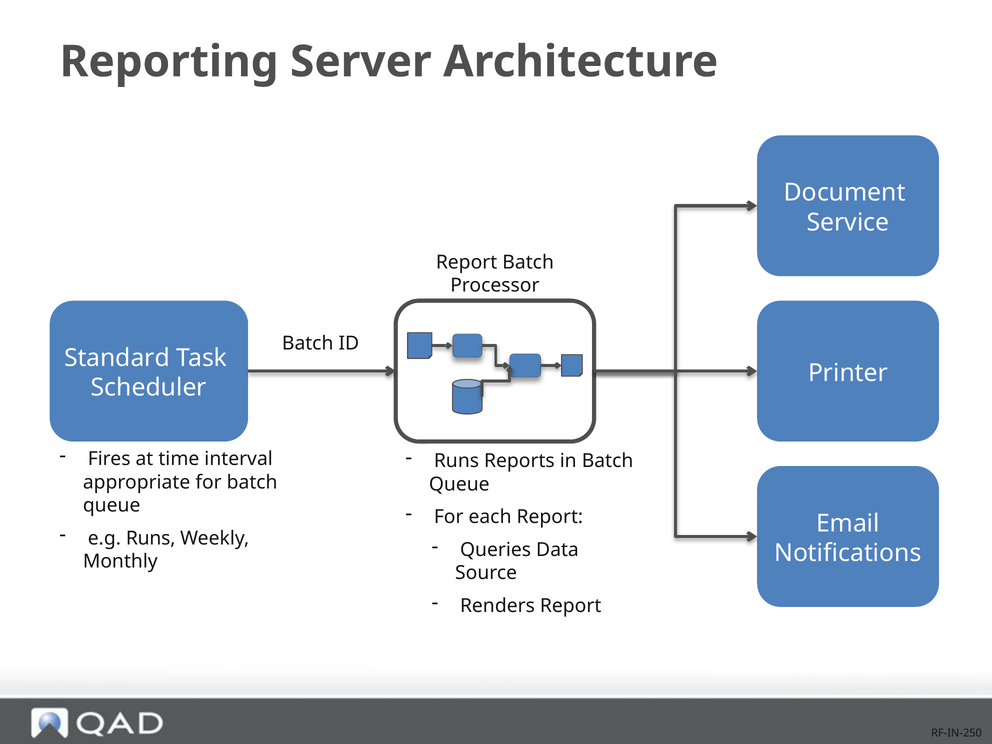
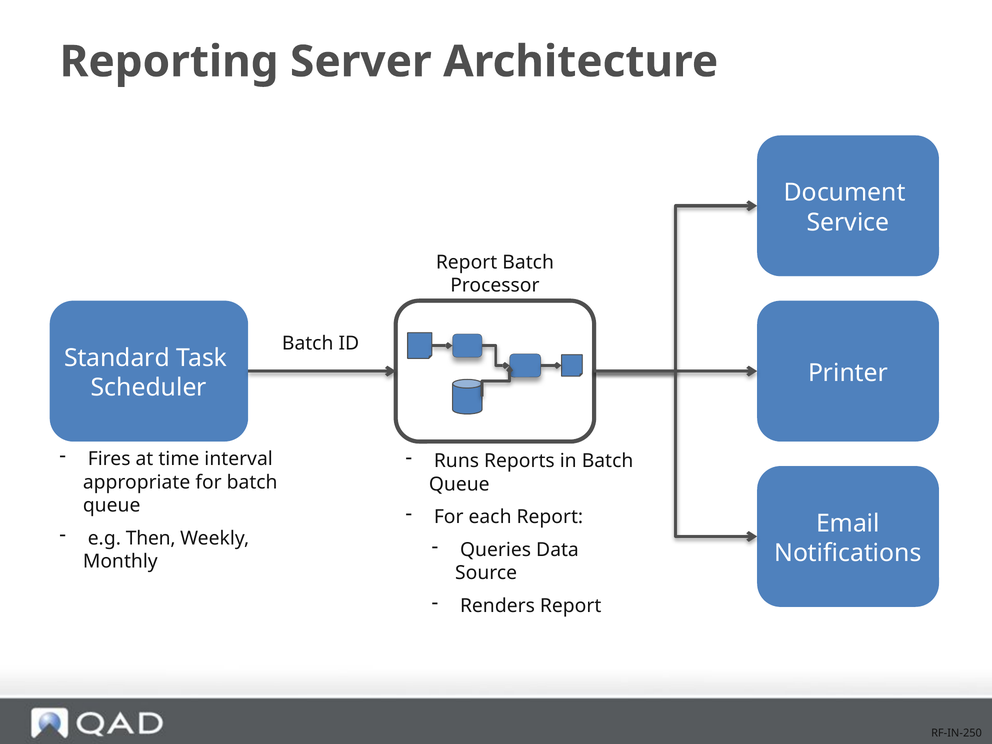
e.g Runs: Runs -> Then
